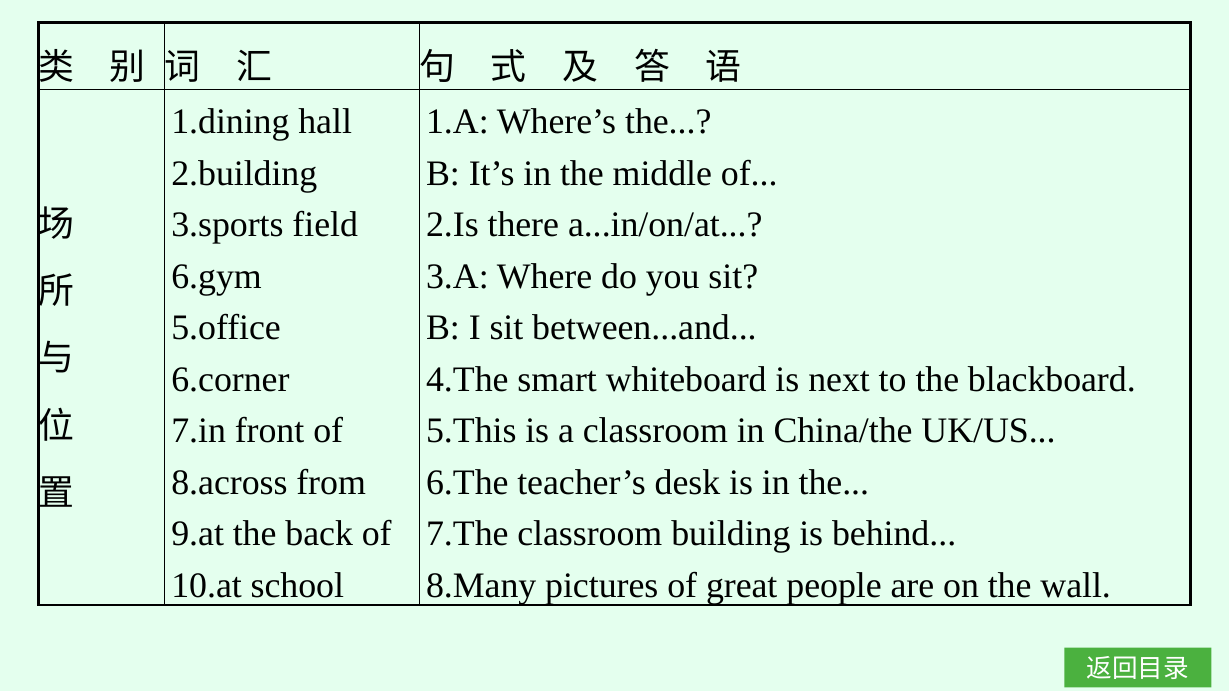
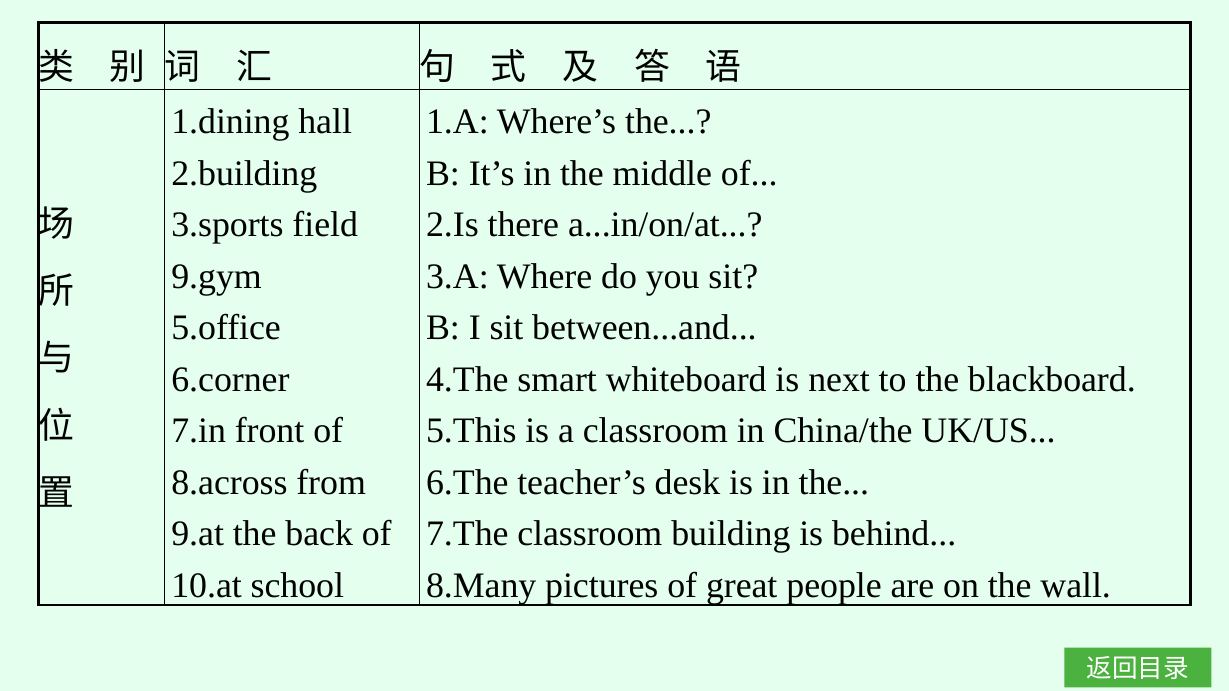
6.gym: 6.gym -> 9.gym
